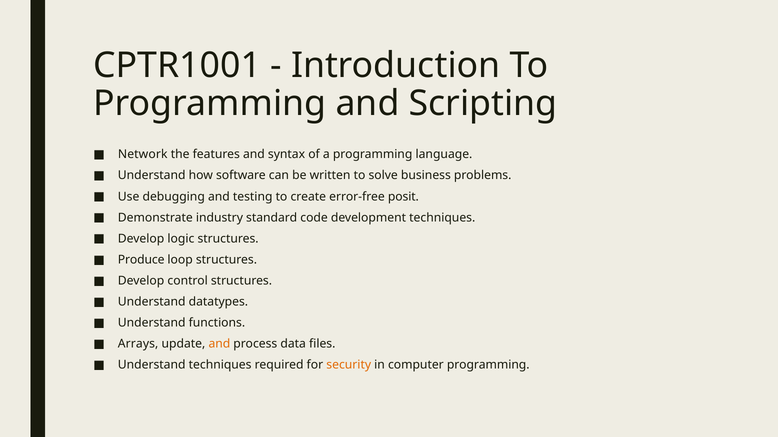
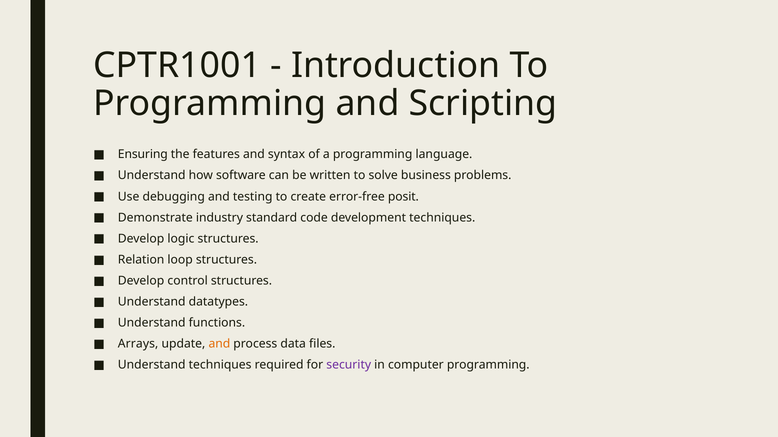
Network: Network -> Ensuring
Produce: Produce -> Relation
security colour: orange -> purple
